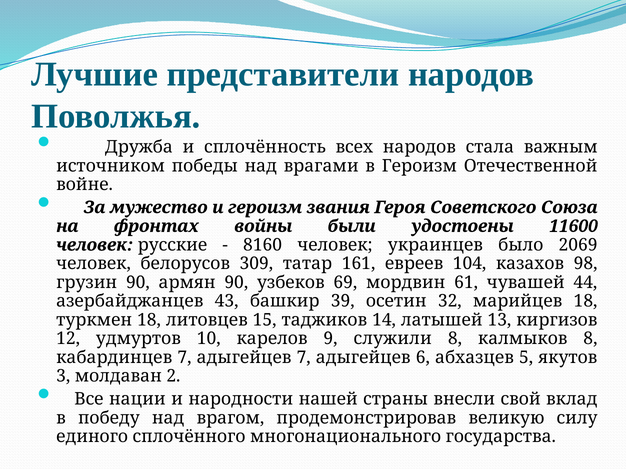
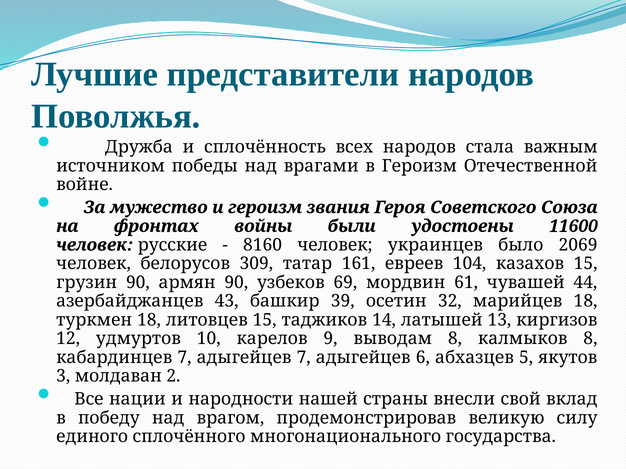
казахов 98: 98 -> 15
служили: служили -> выводам
